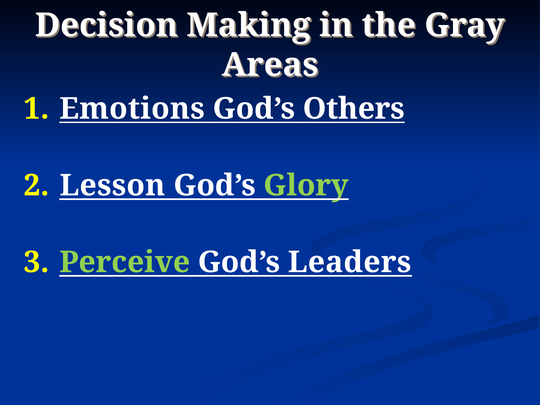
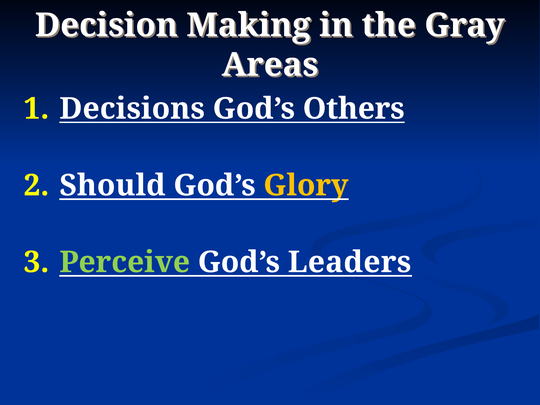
Emotions: Emotions -> Decisions
Lesson: Lesson -> Should
Glory colour: light green -> yellow
